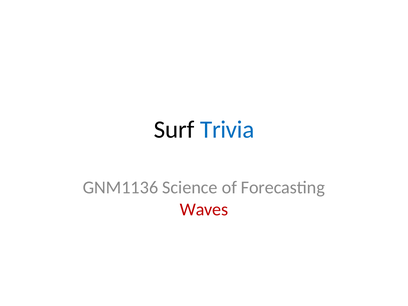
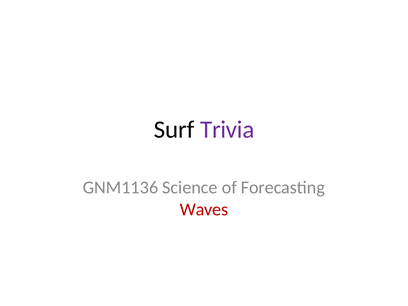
Trivia colour: blue -> purple
